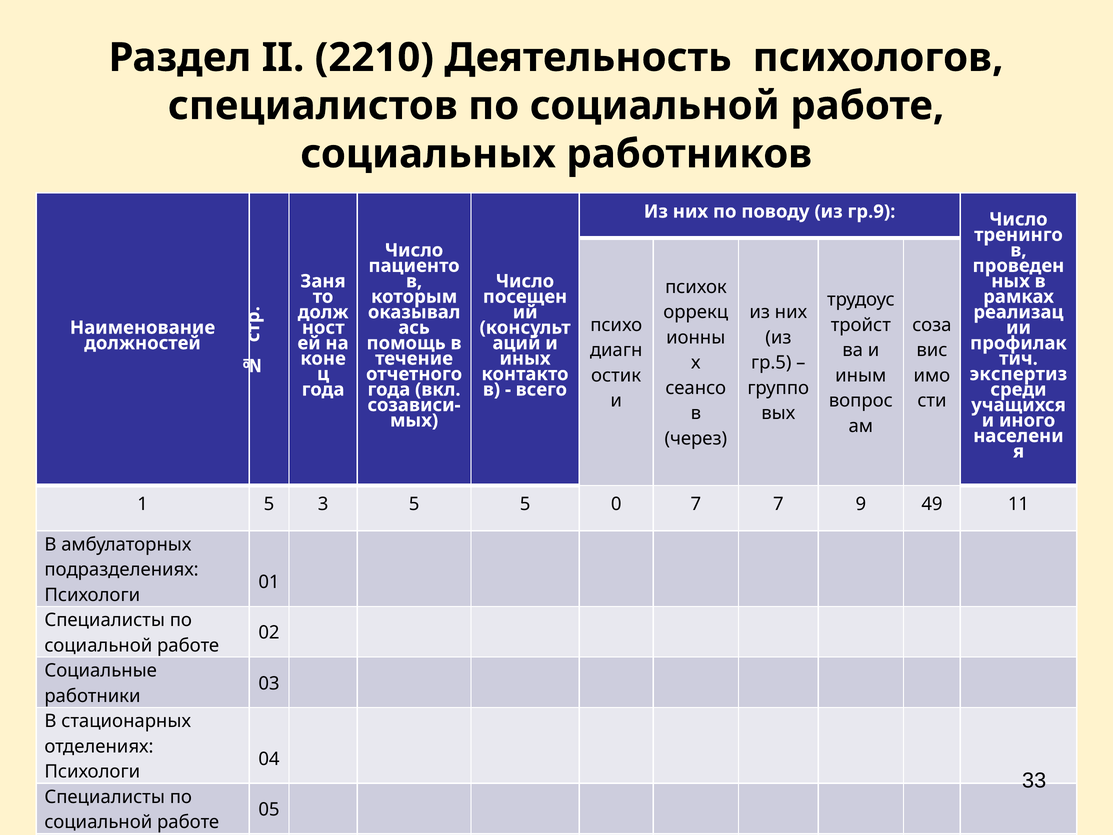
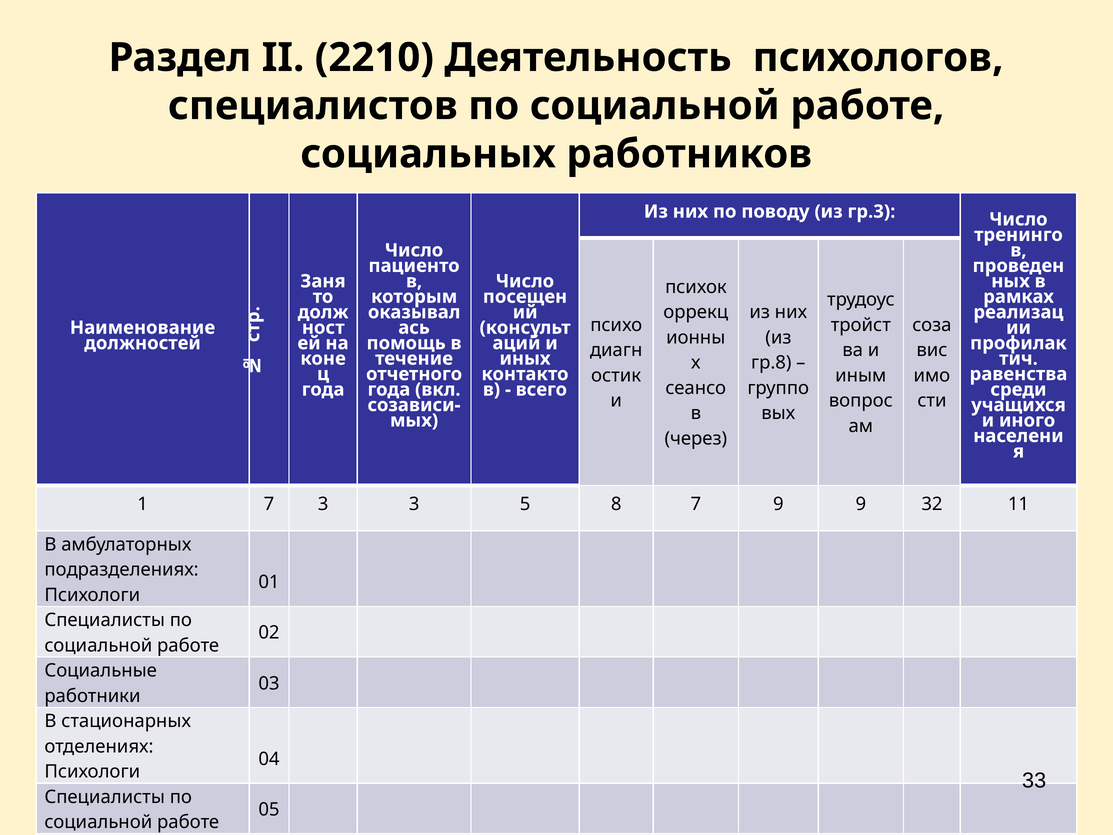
гр.9: гр.9 -> гр.3
гр.5: гр.5 -> гр.8
экспертиз: экспертиз -> равенства
1 5: 5 -> 7
3 5: 5 -> 3
0: 0 -> 8
7 7: 7 -> 9
49: 49 -> 32
